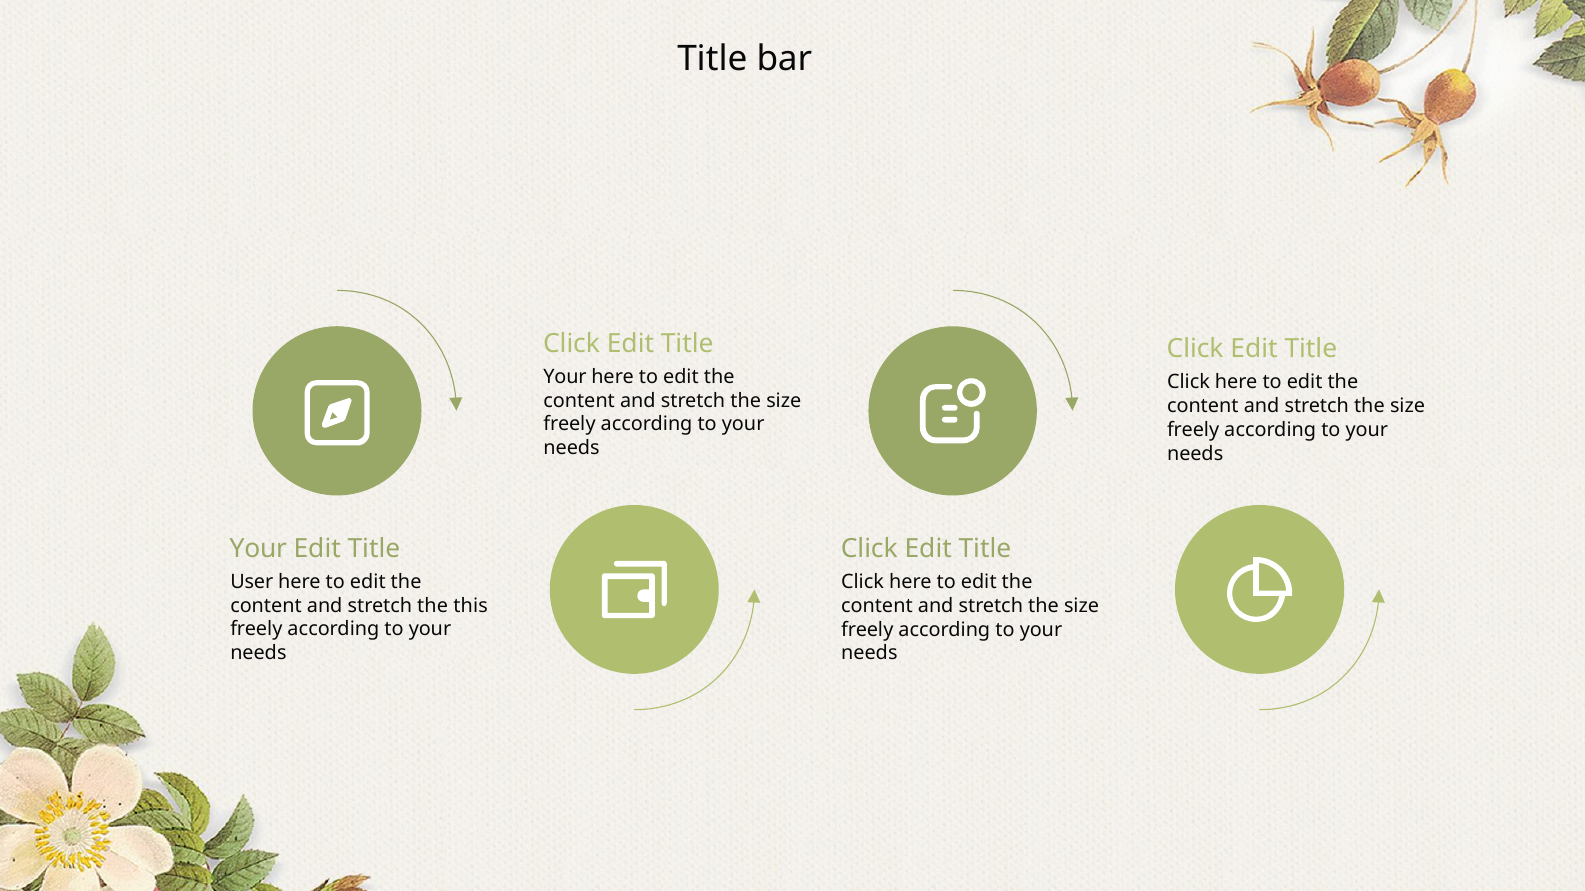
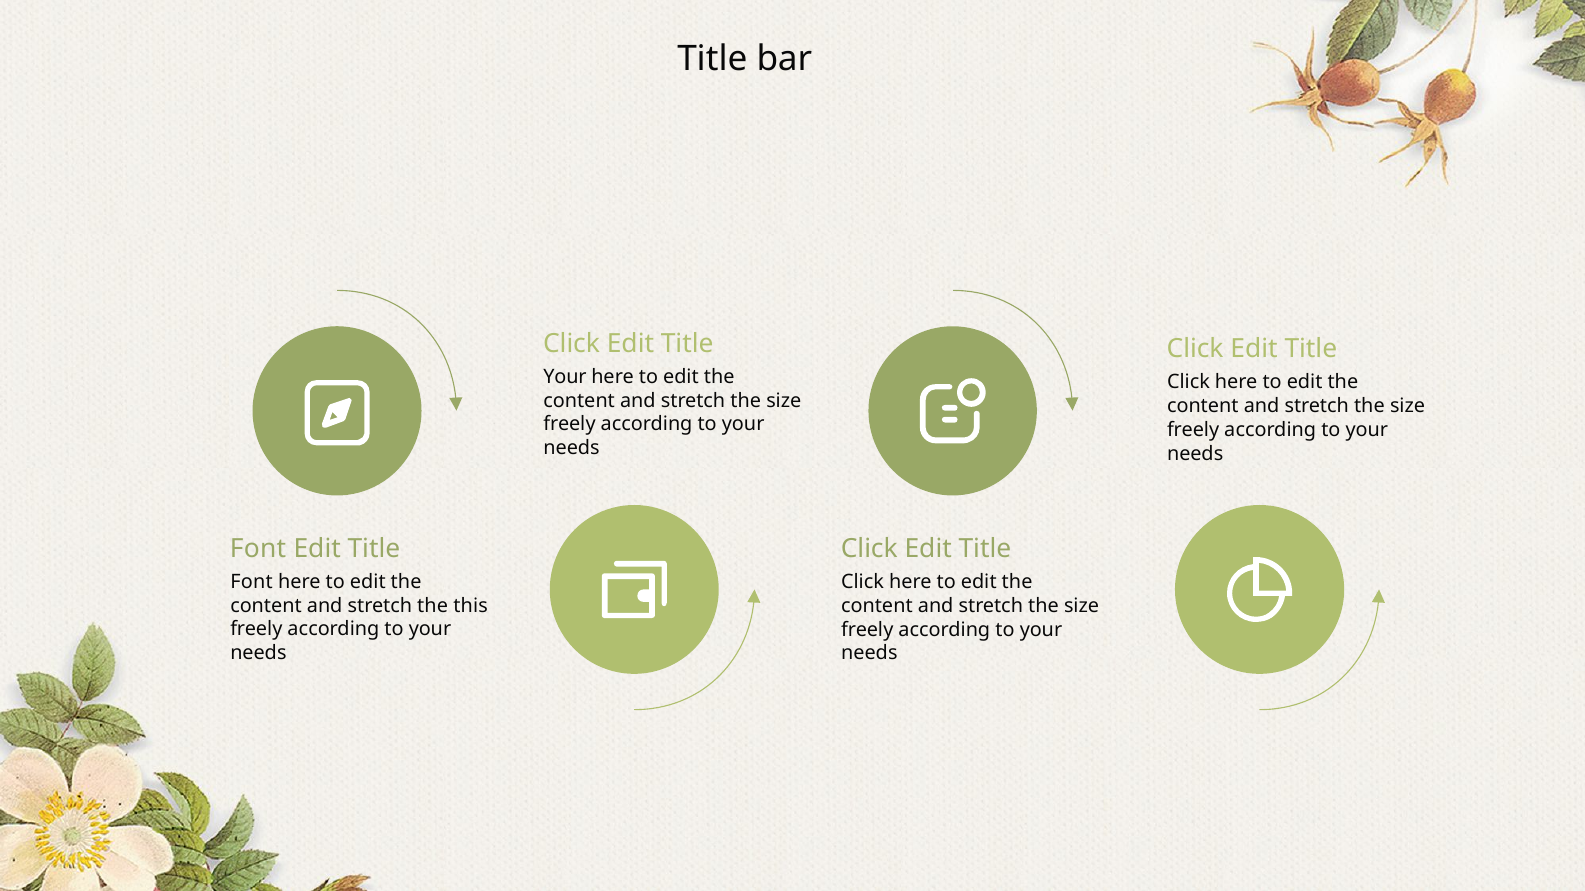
Your at (258, 549): Your -> Font
User at (252, 582): User -> Font
